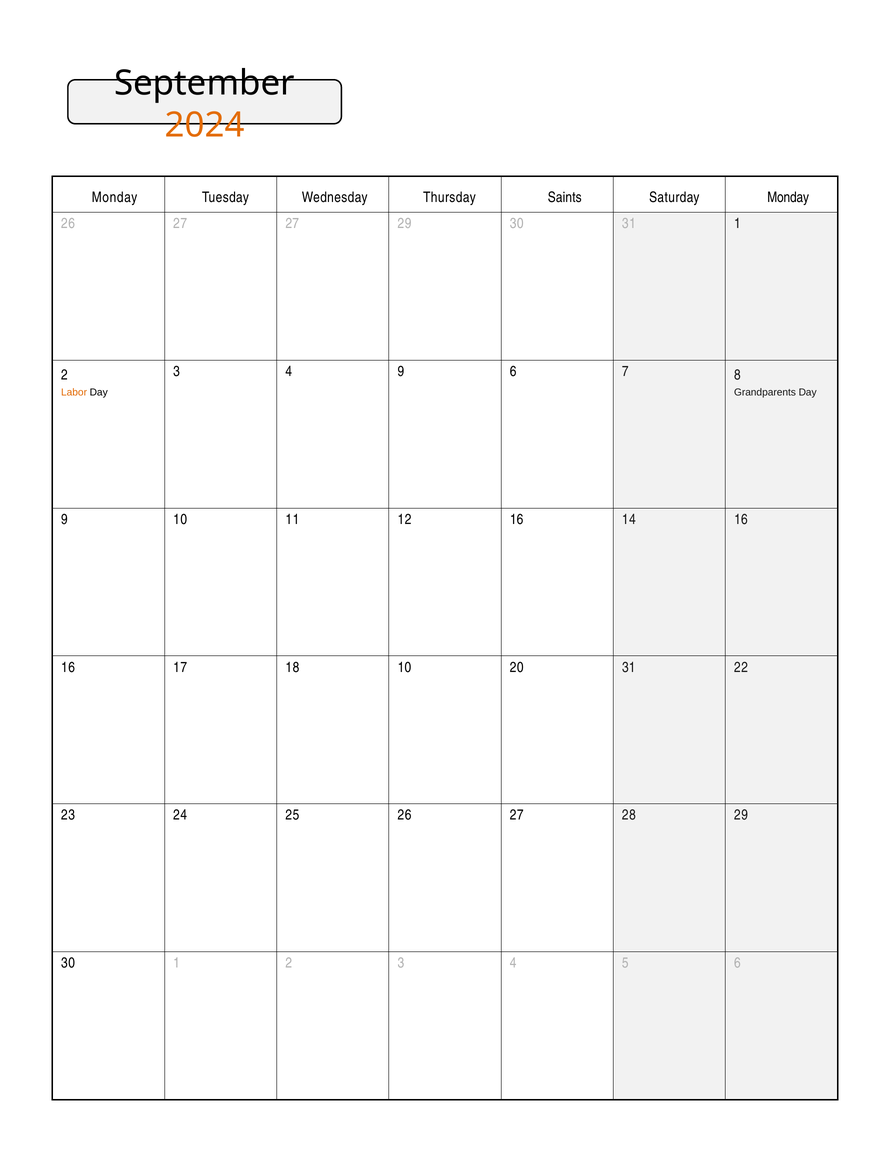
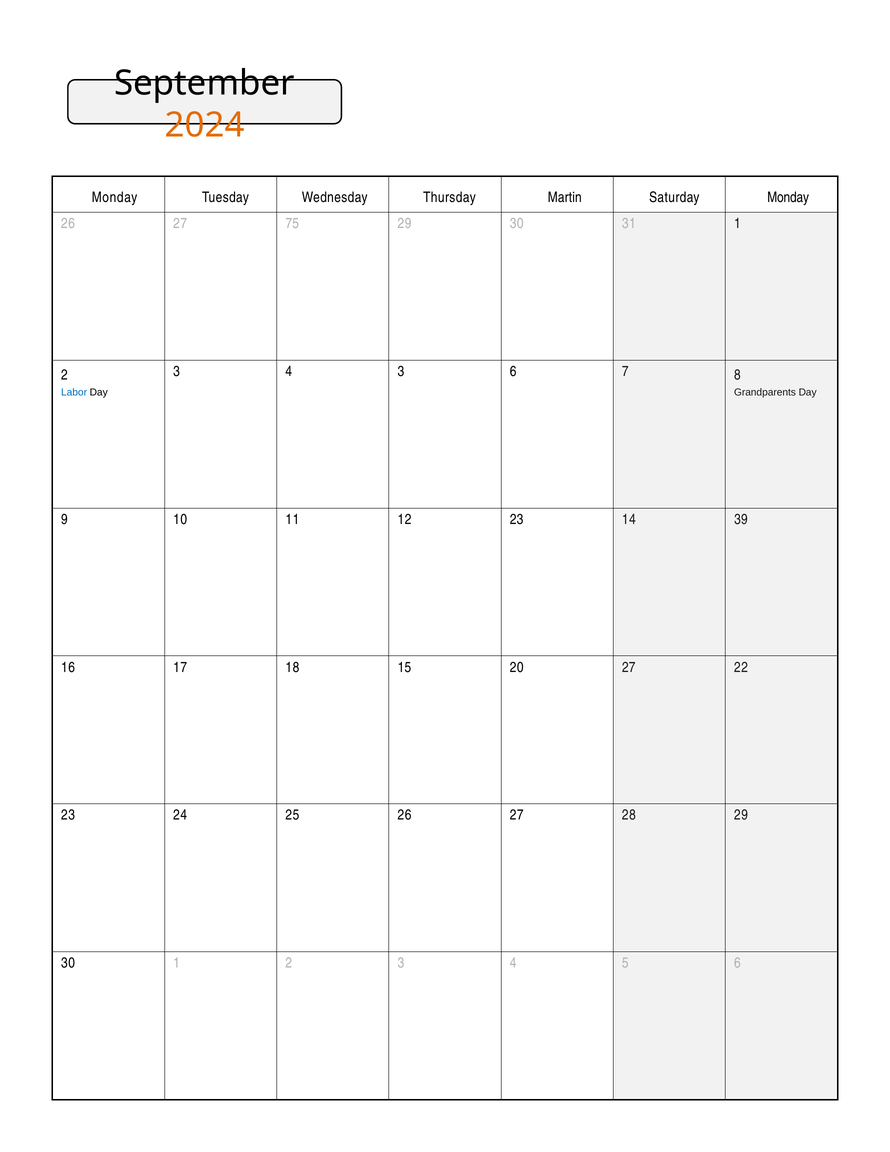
Saints: Saints -> Martin
27 27: 27 -> 75
4 9: 9 -> 3
Labor colour: orange -> blue
12 16: 16 -> 23
14 16: 16 -> 39
18 10: 10 -> 15
20 31: 31 -> 27
